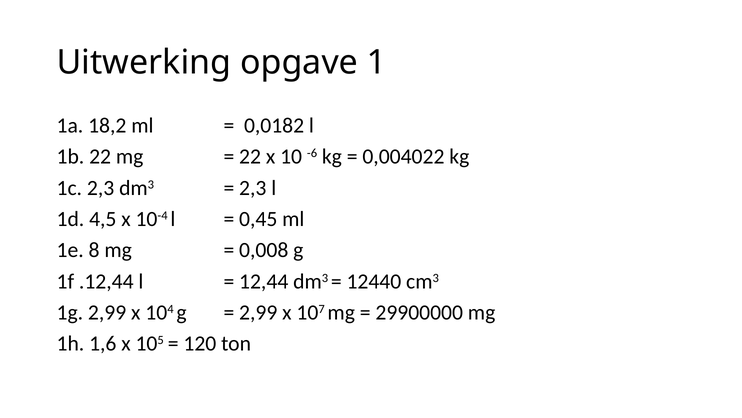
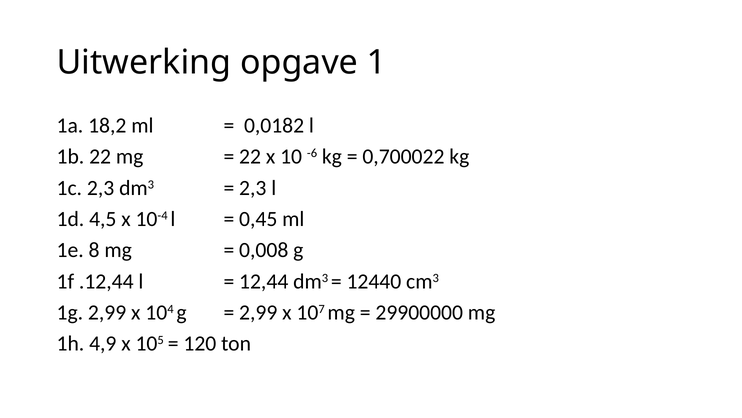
0,004022: 0,004022 -> 0,700022
1,6: 1,6 -> 4,9
